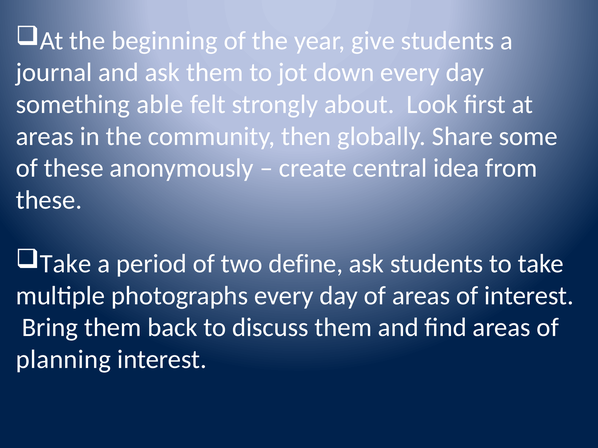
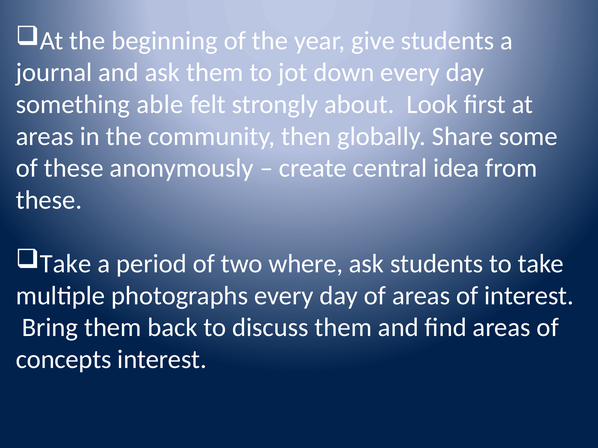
define: define -> where
planning: planning -> concepts
